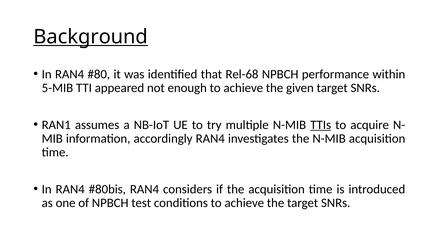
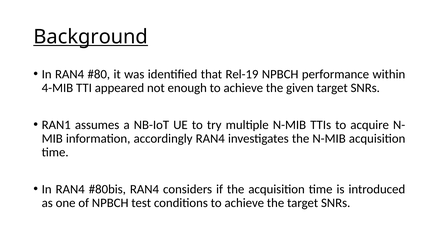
Rel-68: Rel-68 -> Rel-19
5-MIB: 5-MIB -> 4-MIB
TTIs underline: present -> none
